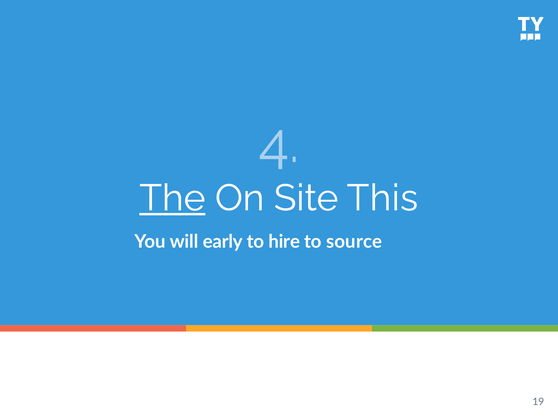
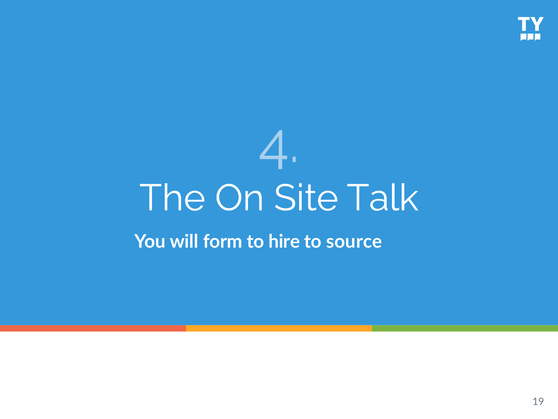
The underline: present -> none
This: This -> Talk
early: early -> form
